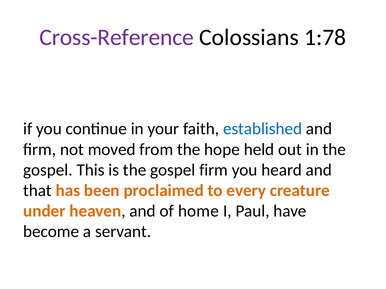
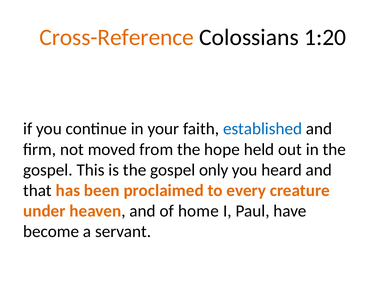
Cross-Reference colour: purple -> orange
1:78: 1:78 -> 1:20
gospel firm: firm -> only
